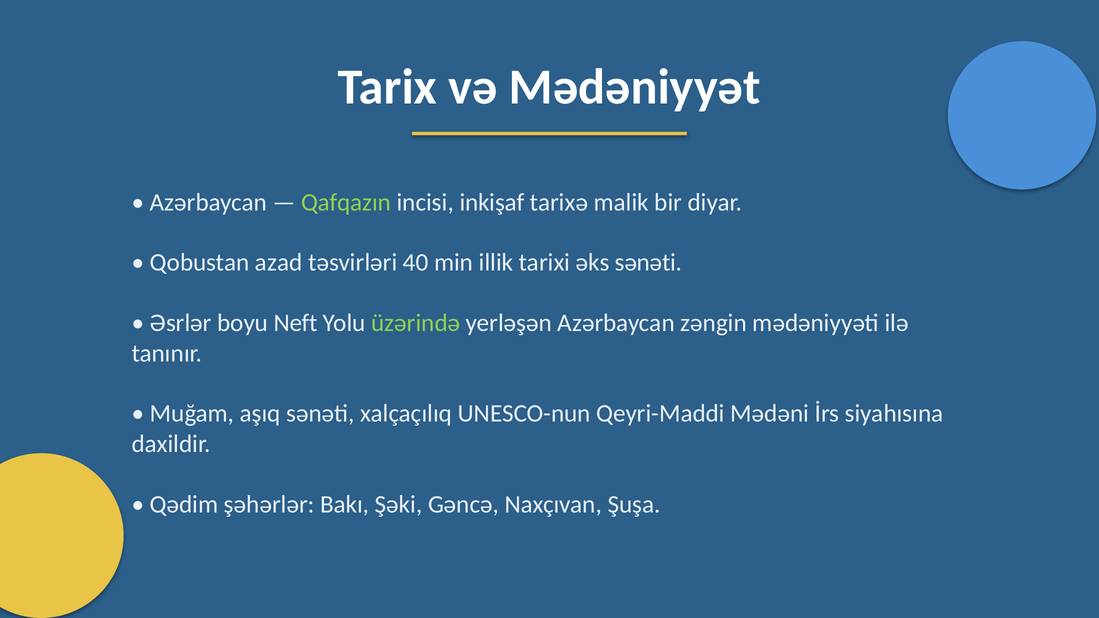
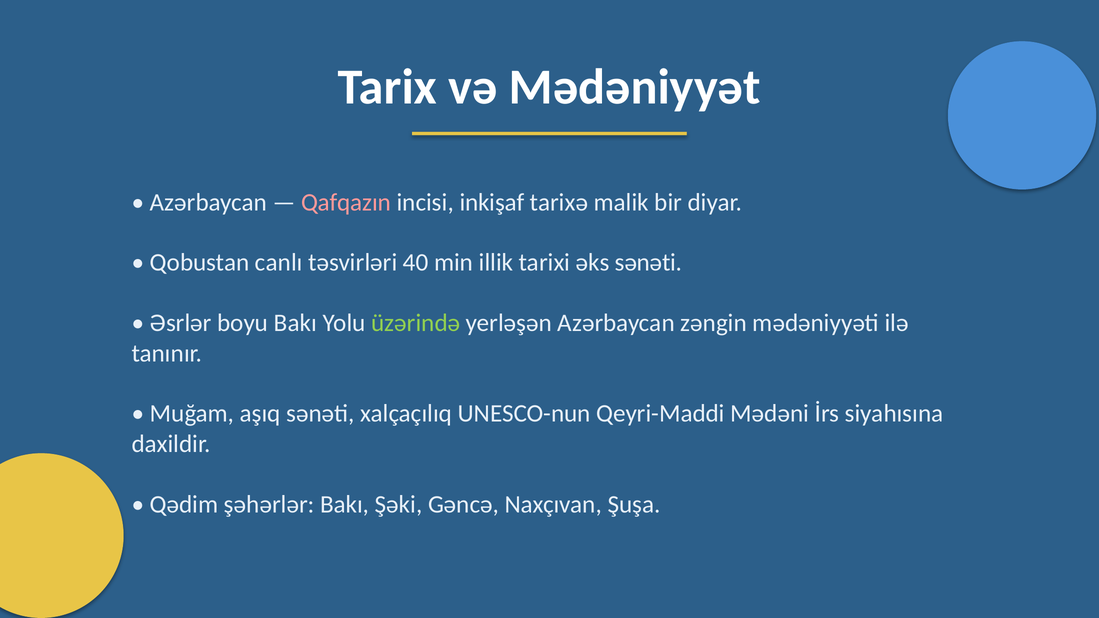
Qafqazın colour: light green -> pink
azad: azad -> canlı
boyu Neft: Neft -> Bakı
